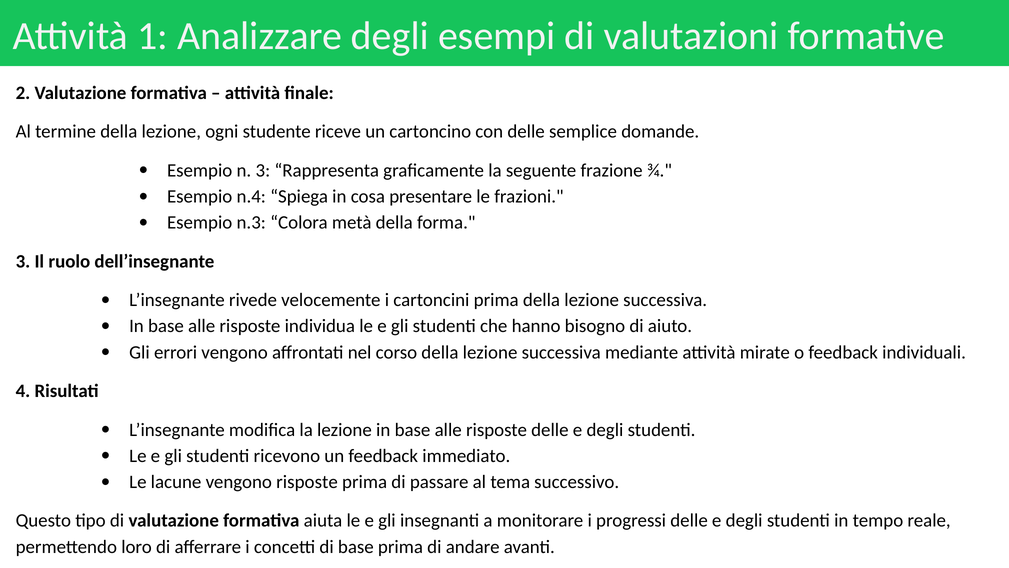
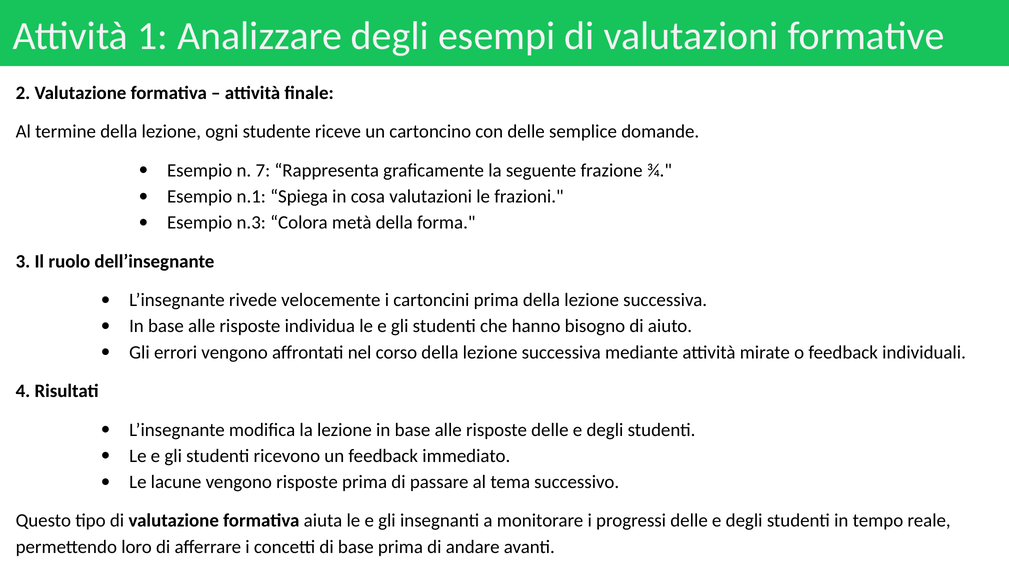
n 3: 3 -> 7
n.4: n.4 -> n.1
cosa presentare: presentare -> valutazioni
